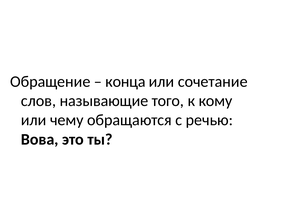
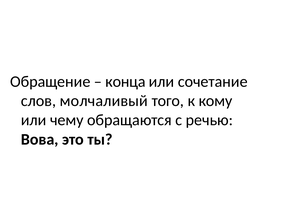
называющие: называющие -> молчаливый
